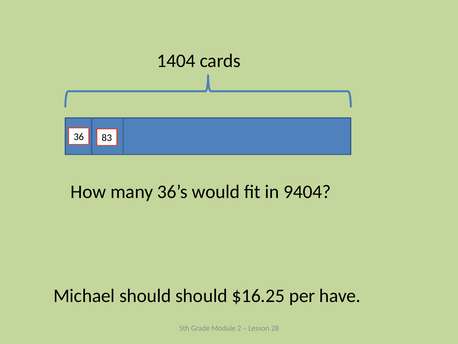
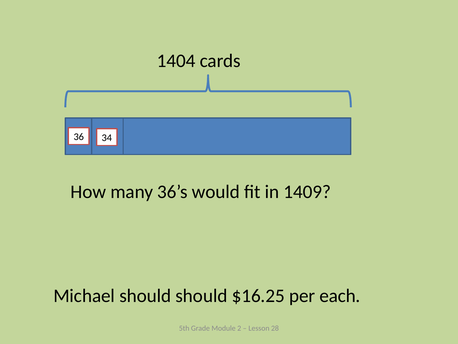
83: 83 -> 34
9404: 9404 -> 1409
have: have -> each
